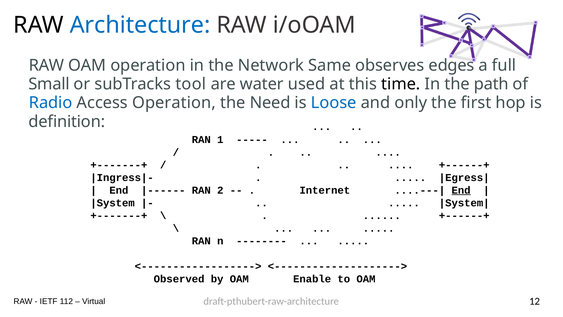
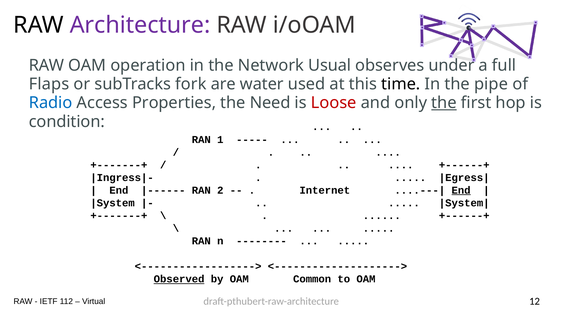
Architecture colour: blue -> purple
Same: Same -> Usual
edges: edges -> under
Small: Small -> Flaps
tool: tool -> fork
path: path -> pipe
Access Operation: Operation -> Properties
Loose colour: blue -> red
the at (444, 103) underline: none -> present
definition: definition -> condition
Observed underline: none -> present
Enable: Enable -> Common
